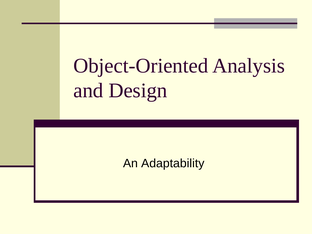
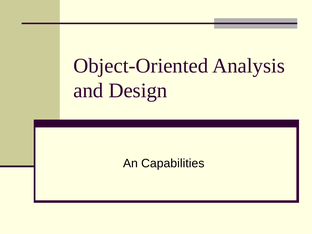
Adaptability: Adaptability -> Capabilities
